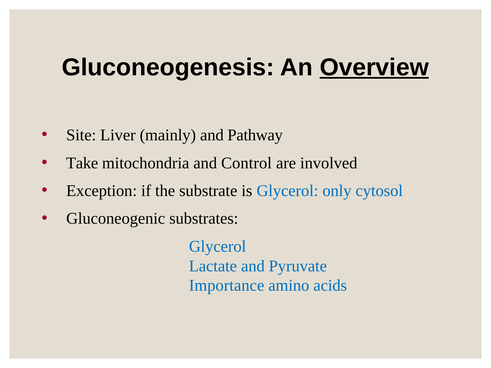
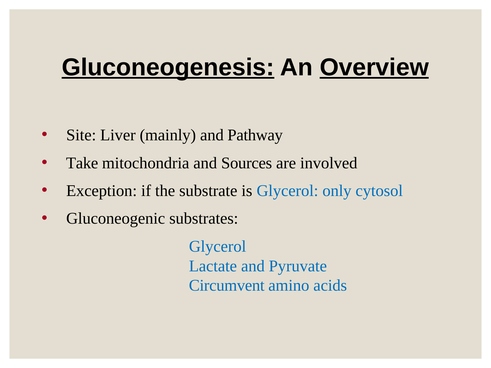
Gluconeogenesis underline: none -> present
Control: Control -> Sources
Importance: Importance -> Circumvent
